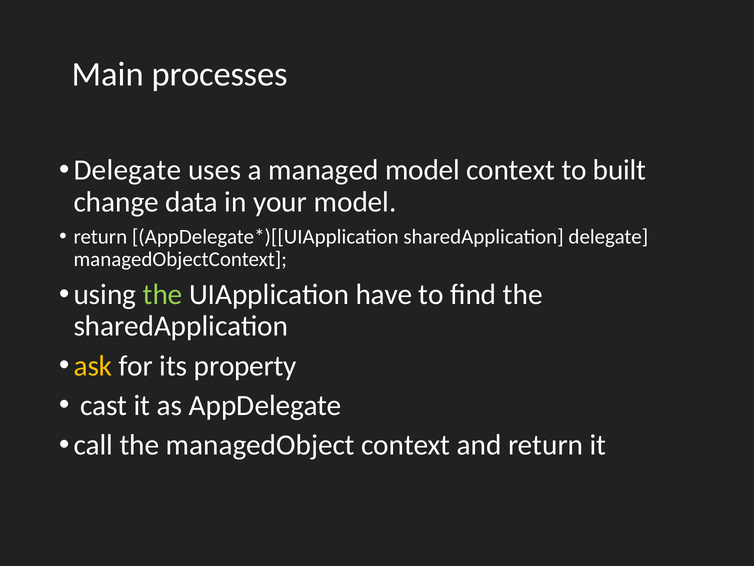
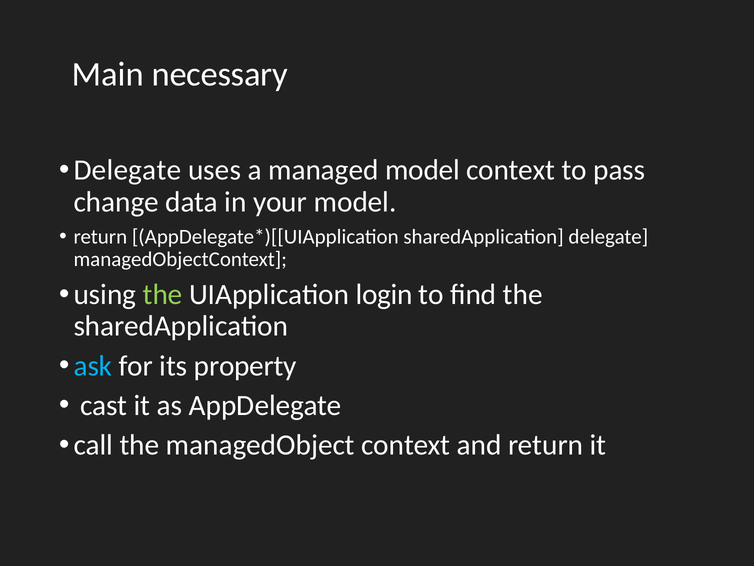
processes: processes -> necessary
built: built -> pass
have: have -> login
ask colour: yellow -> light blue
